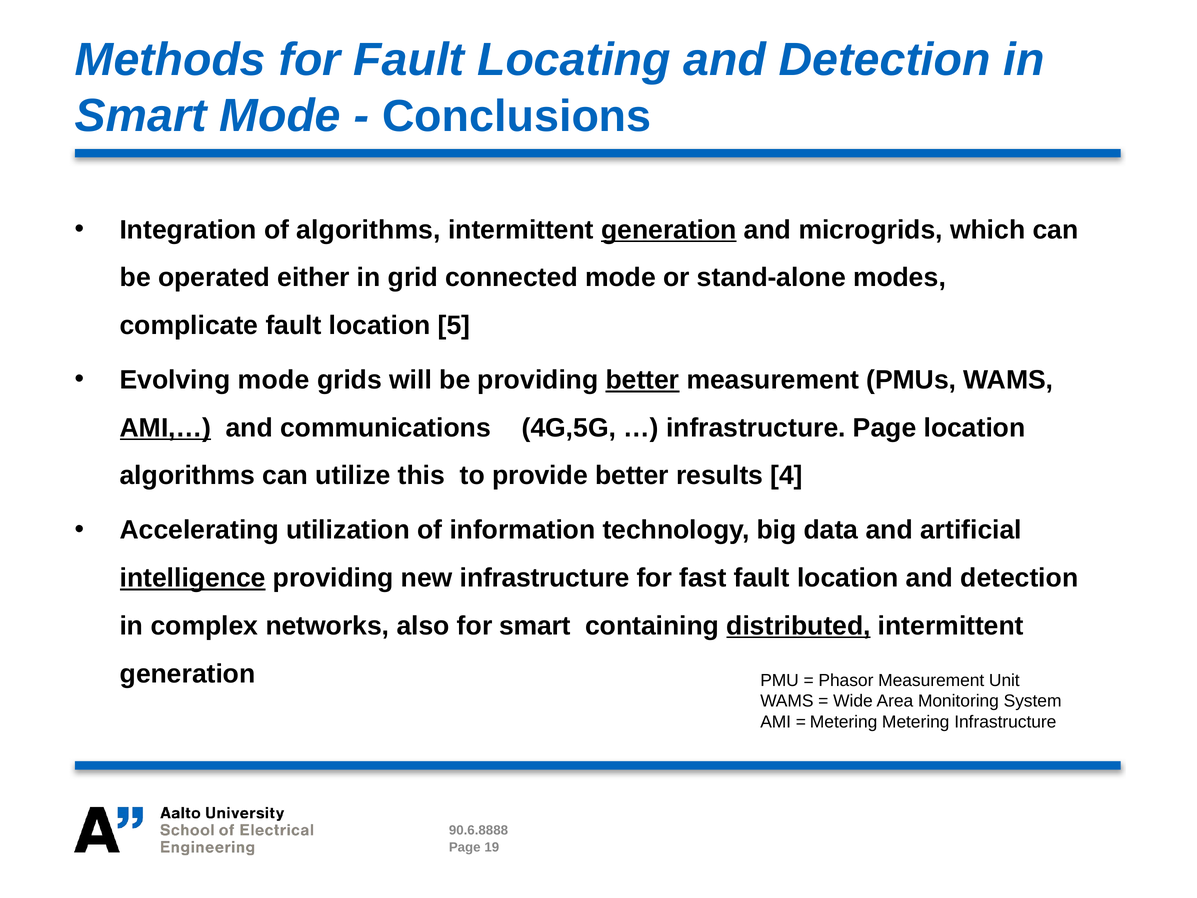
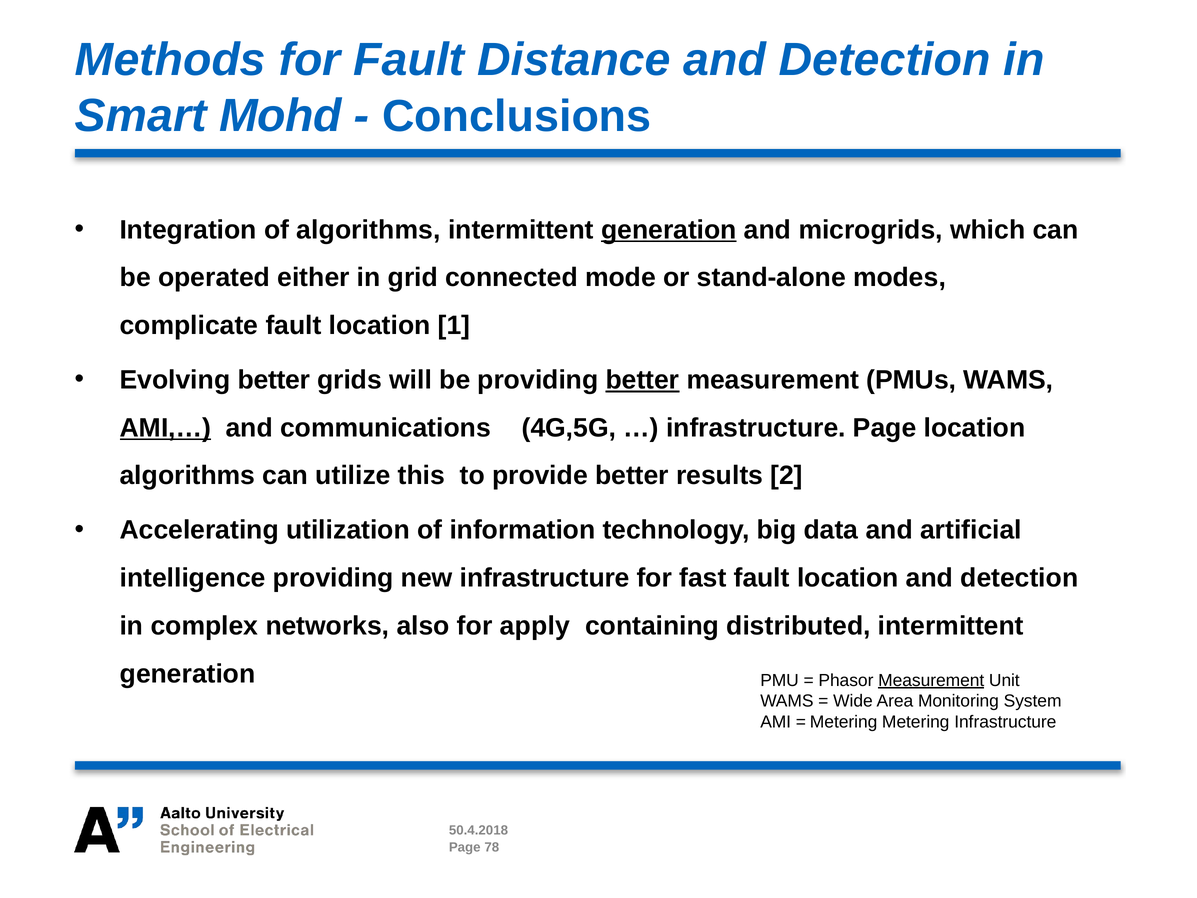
Locating: Locating -> Distance
Smart Mode: Mode -> Mohd
5: 5 -> 1
Evolving mode: mode -> better
4: 4 -> 2
intelligence underline: present -> none
for smart: smart -> apply
distributed underline: present -> none
Measurement at (931, 680) underline: none -> present
90.6.8888: 90.6.8888 -> 50.4.2018
19: 19 -> 78
